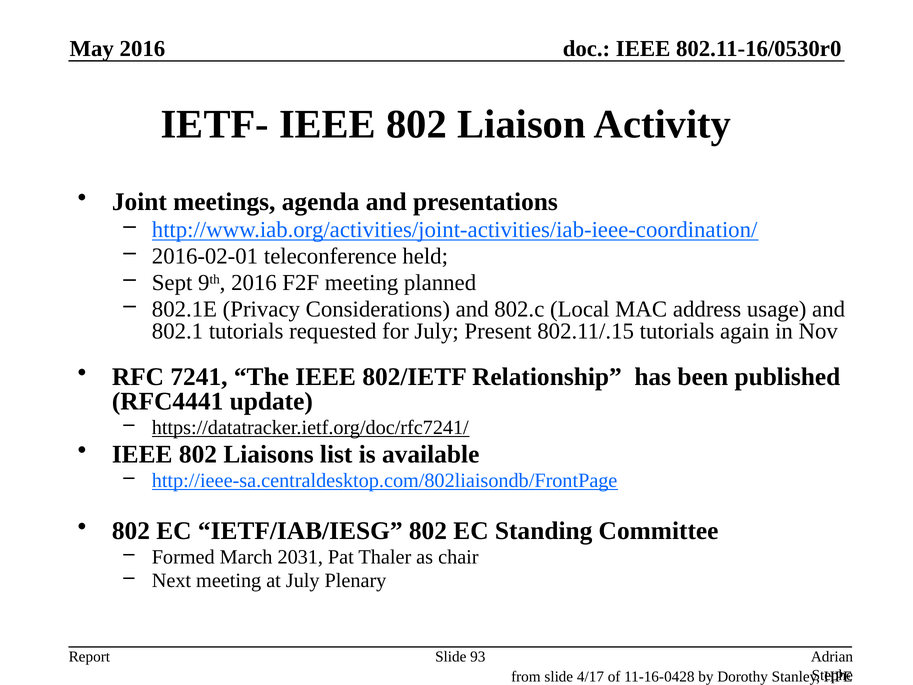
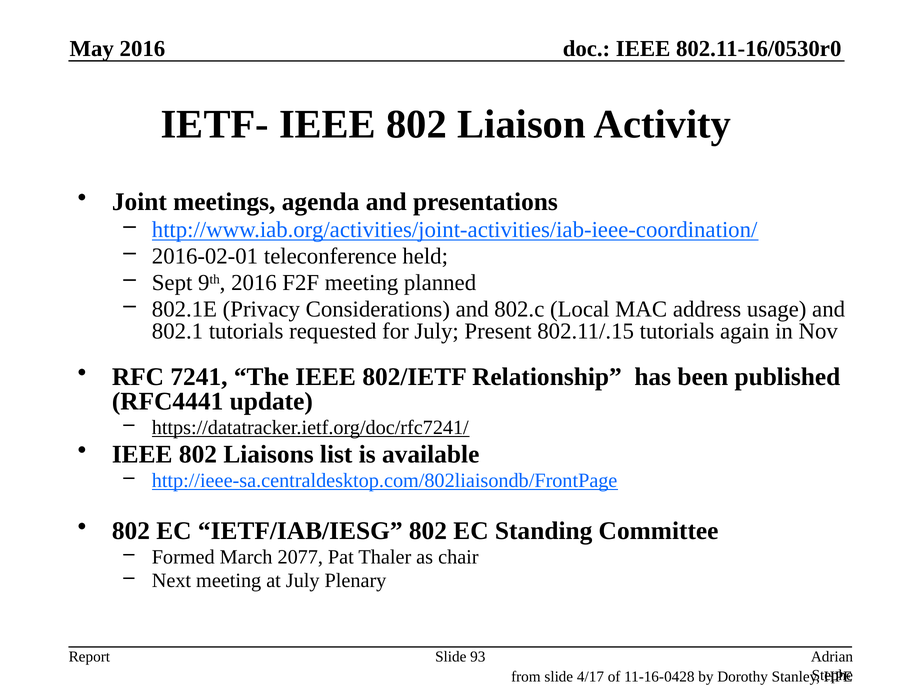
2031: 2031 -> 2077
